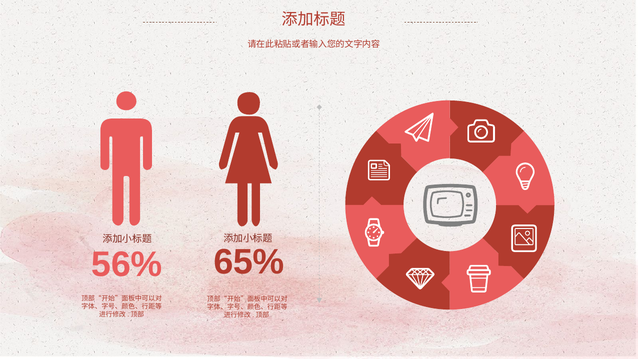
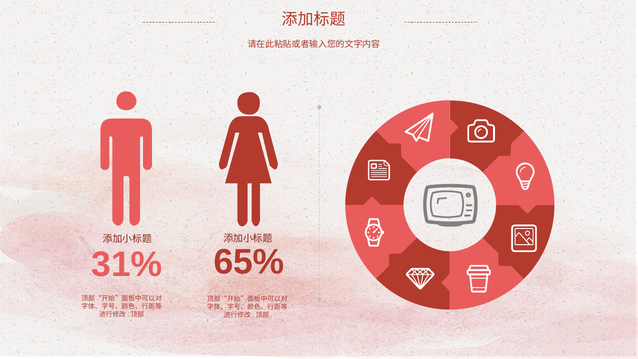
56%: 56% -> 31%
